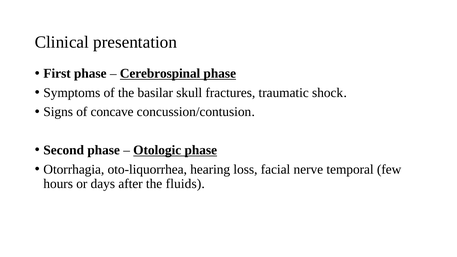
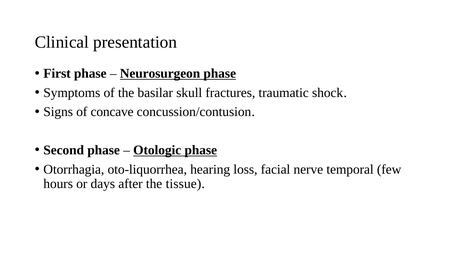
Cerebrospinal: Cerebrospinal -> Neurosurgeon
fluids: fluids -> tissue
